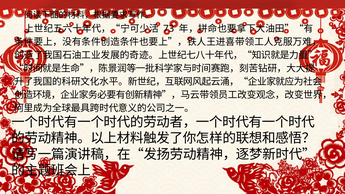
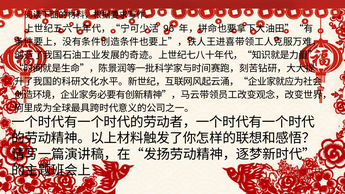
73: 73 -> 96
